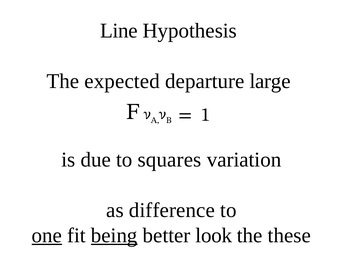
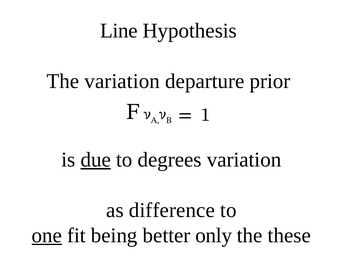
The expected: expected -> variation
large: large -> prior
due underline: none -> present
squares: squares -> degrees
being underline: present -> none
look: look -> only
